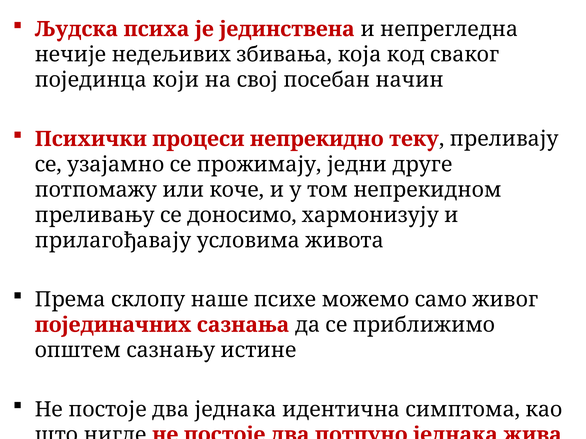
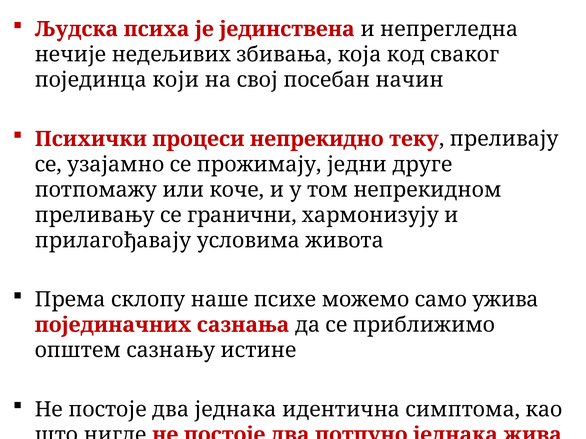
доносимо: доносимо -> гранични
живог: живог -> ужива
